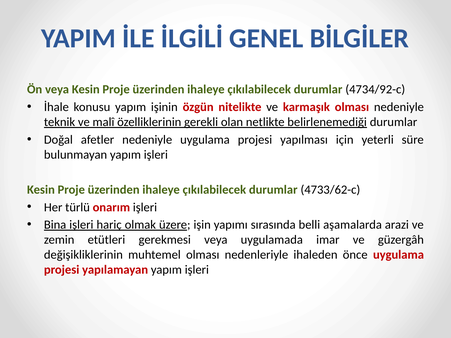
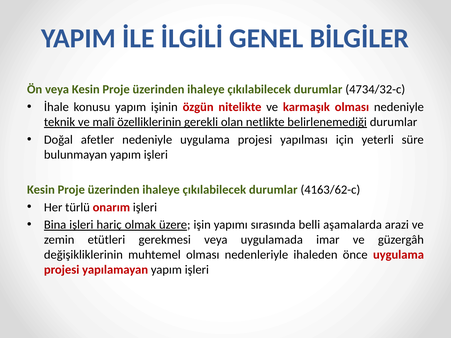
4734/92-c: 4734/92-c -> 4734/32-c
4733/62-c: 4733/62-c -> 4163/62-c
